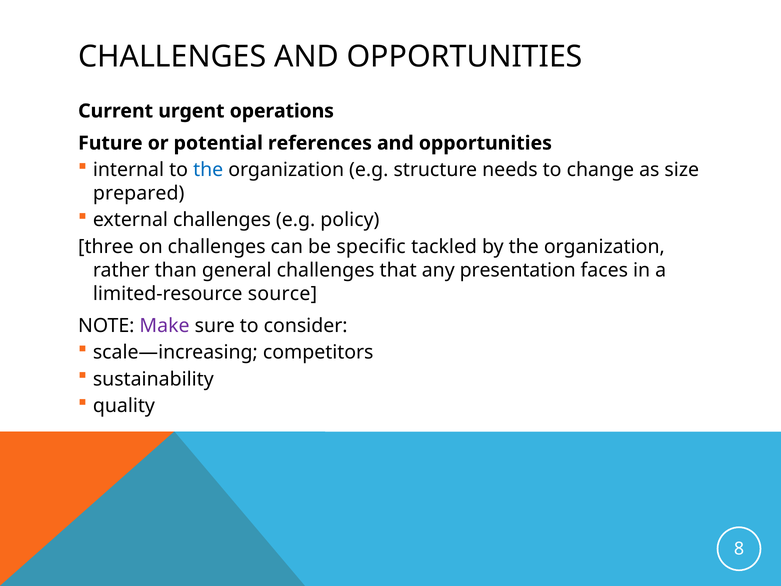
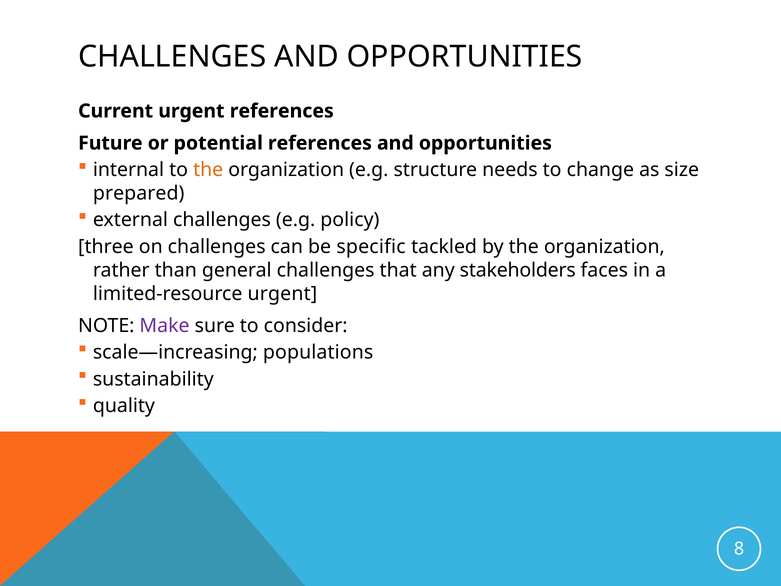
urgent operations: operations -> references
the at (208, 170) colour: blue -> orange
presentation: presentation -> stakeholders
limited-resource source: source -> urgent
competitors: competitors -> populations
